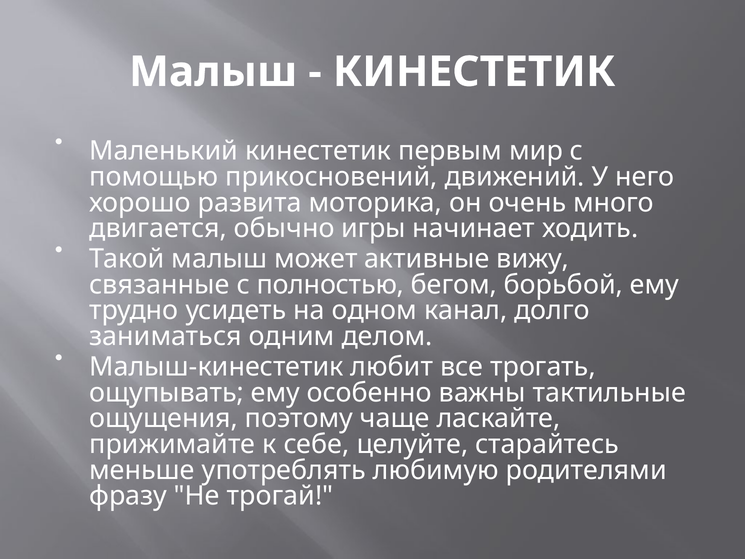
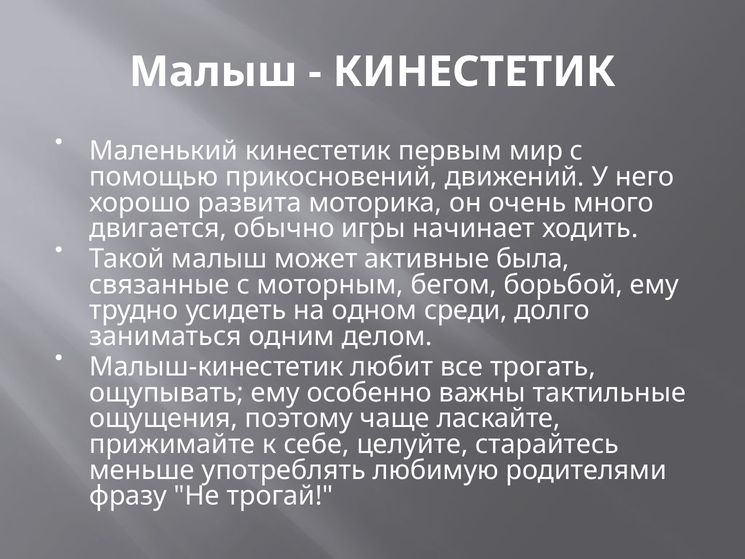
вижу: вижу -> была
полностью: полностью -> моторным
канал: канал -> среди
